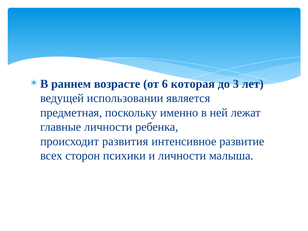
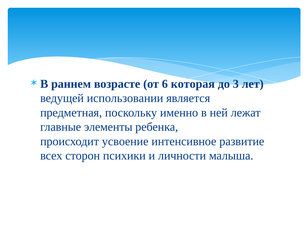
главные личности: личности -> элементы
развития: развития -> усвоение
